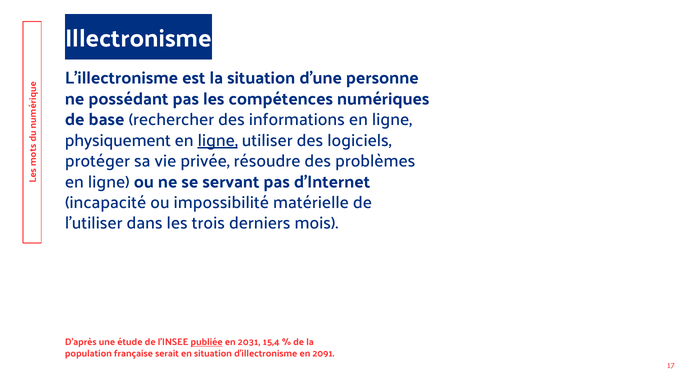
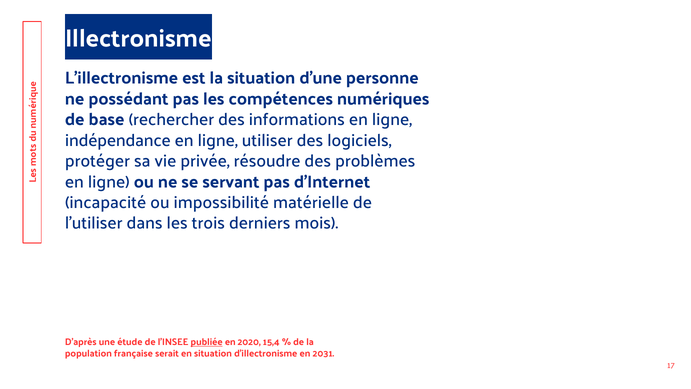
physiquement: physiquement -> indépendance
ligne at (218, 140) underline: present -> none
2031: 2031 -> 2020
2091: 2091 -> 2031
